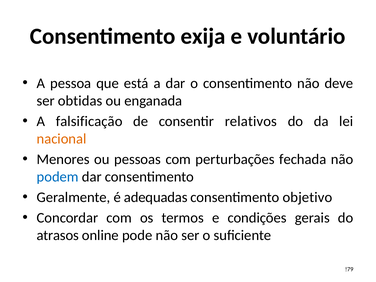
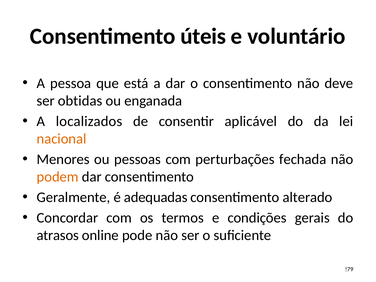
exija: exija -> úteis
falsificação: falsificação -> localizados
relativos: relativos -> aplicável
podem colour: blue -> orange
objetivo: objetivo -> alterado
